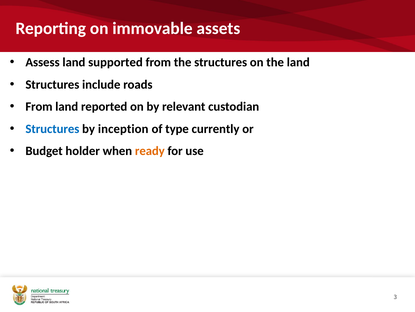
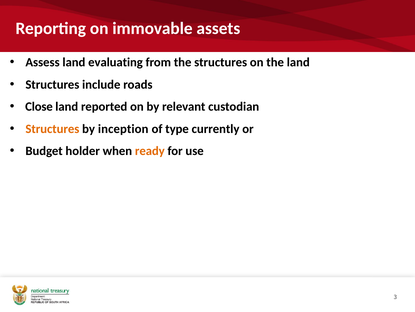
supported: supported -> evaluating
From at (39, 106): From -> Close
Structures at (52, 129) colour: blue -> orange
